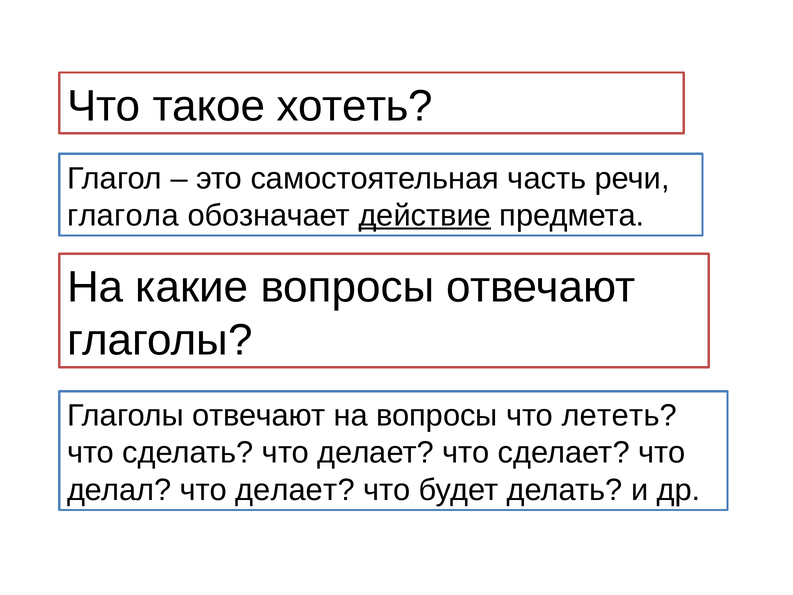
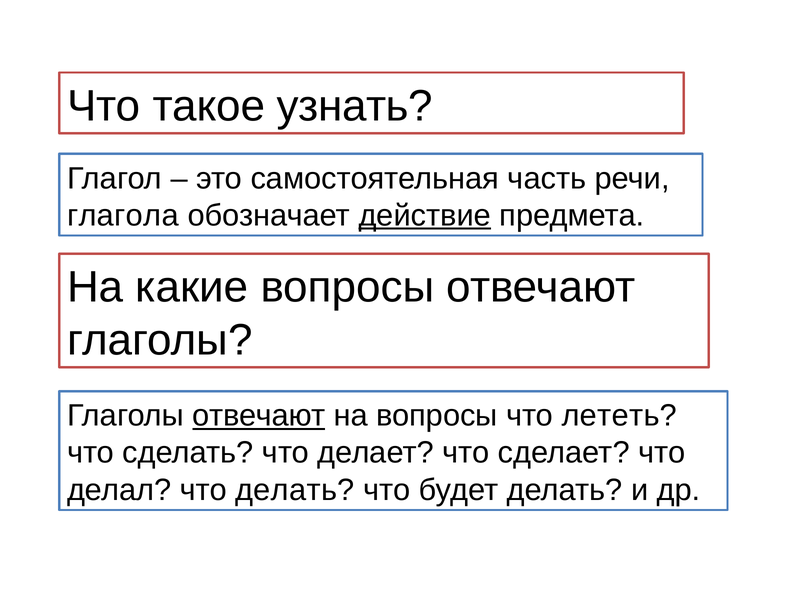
хотеть: хотеть -> узнать
отвечают at (259, 416) underline: none -> present
делал что делает: делает -> делать
